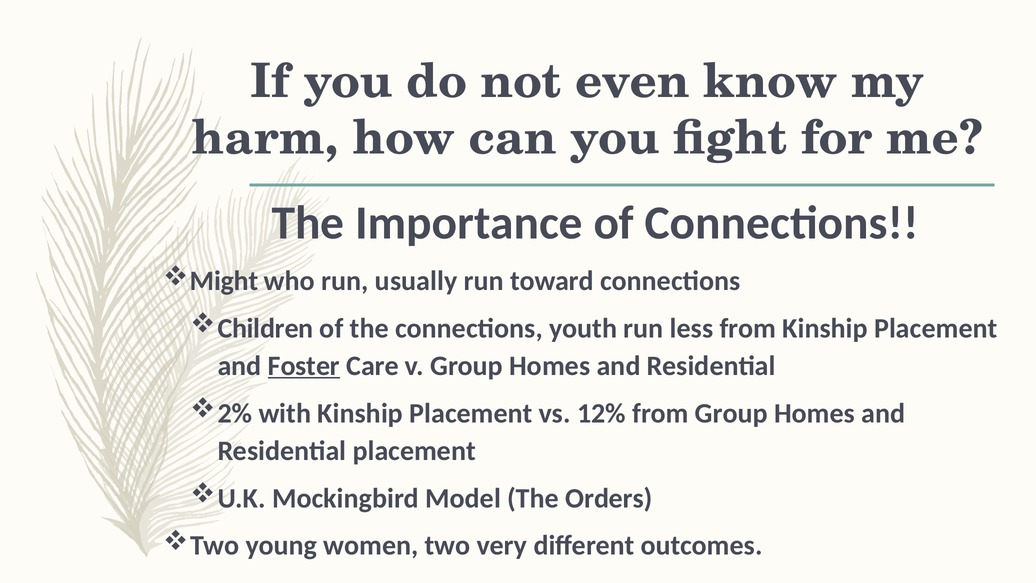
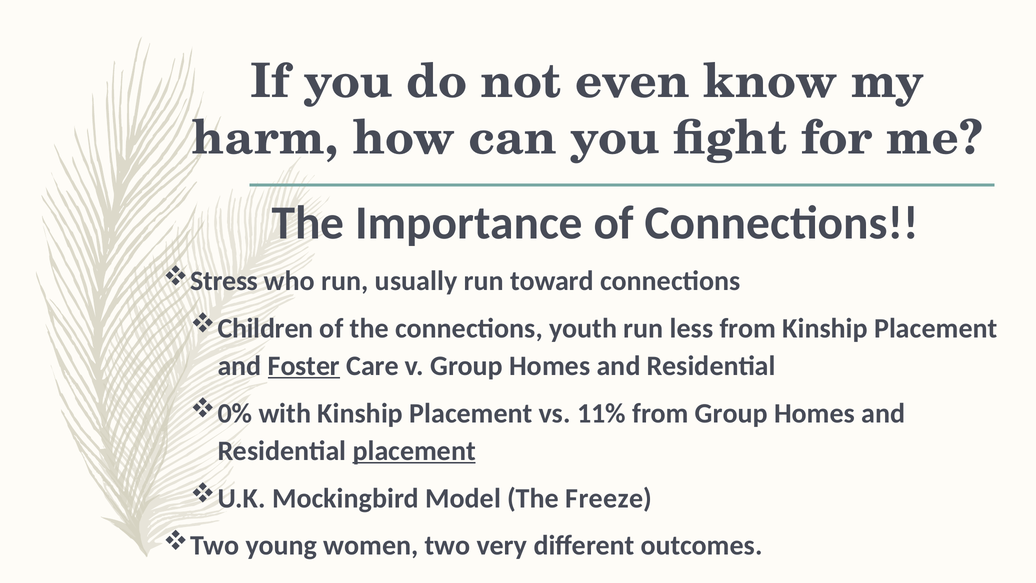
Might: Might -> Stress
2%: 2% -> 0%
12%: 12% -> 11%
placement at (414, 451) underline: none -> present
Orders: Orders -> Freeze
